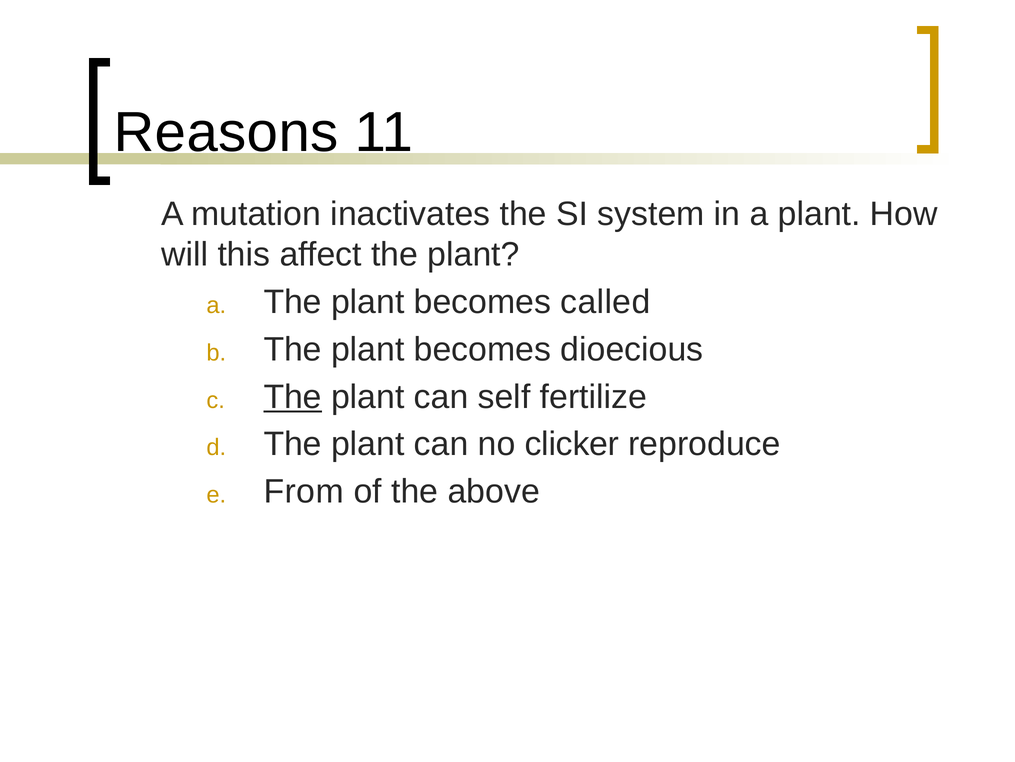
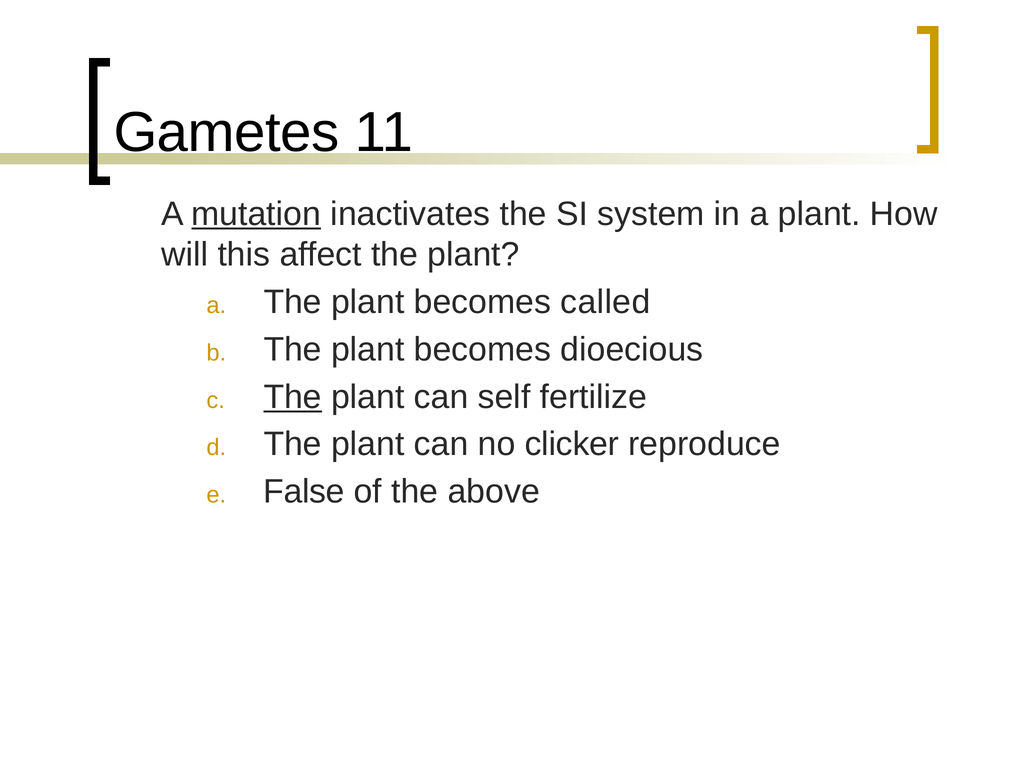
Reasons: Reasons -> Gametes
mutation underline: none -> present
From: From -> False
